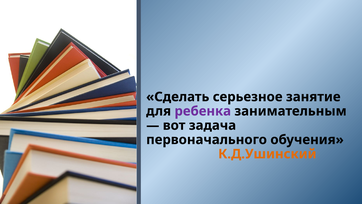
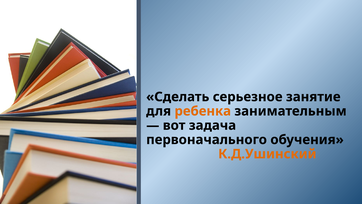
ребенка colour: purple -> orange
